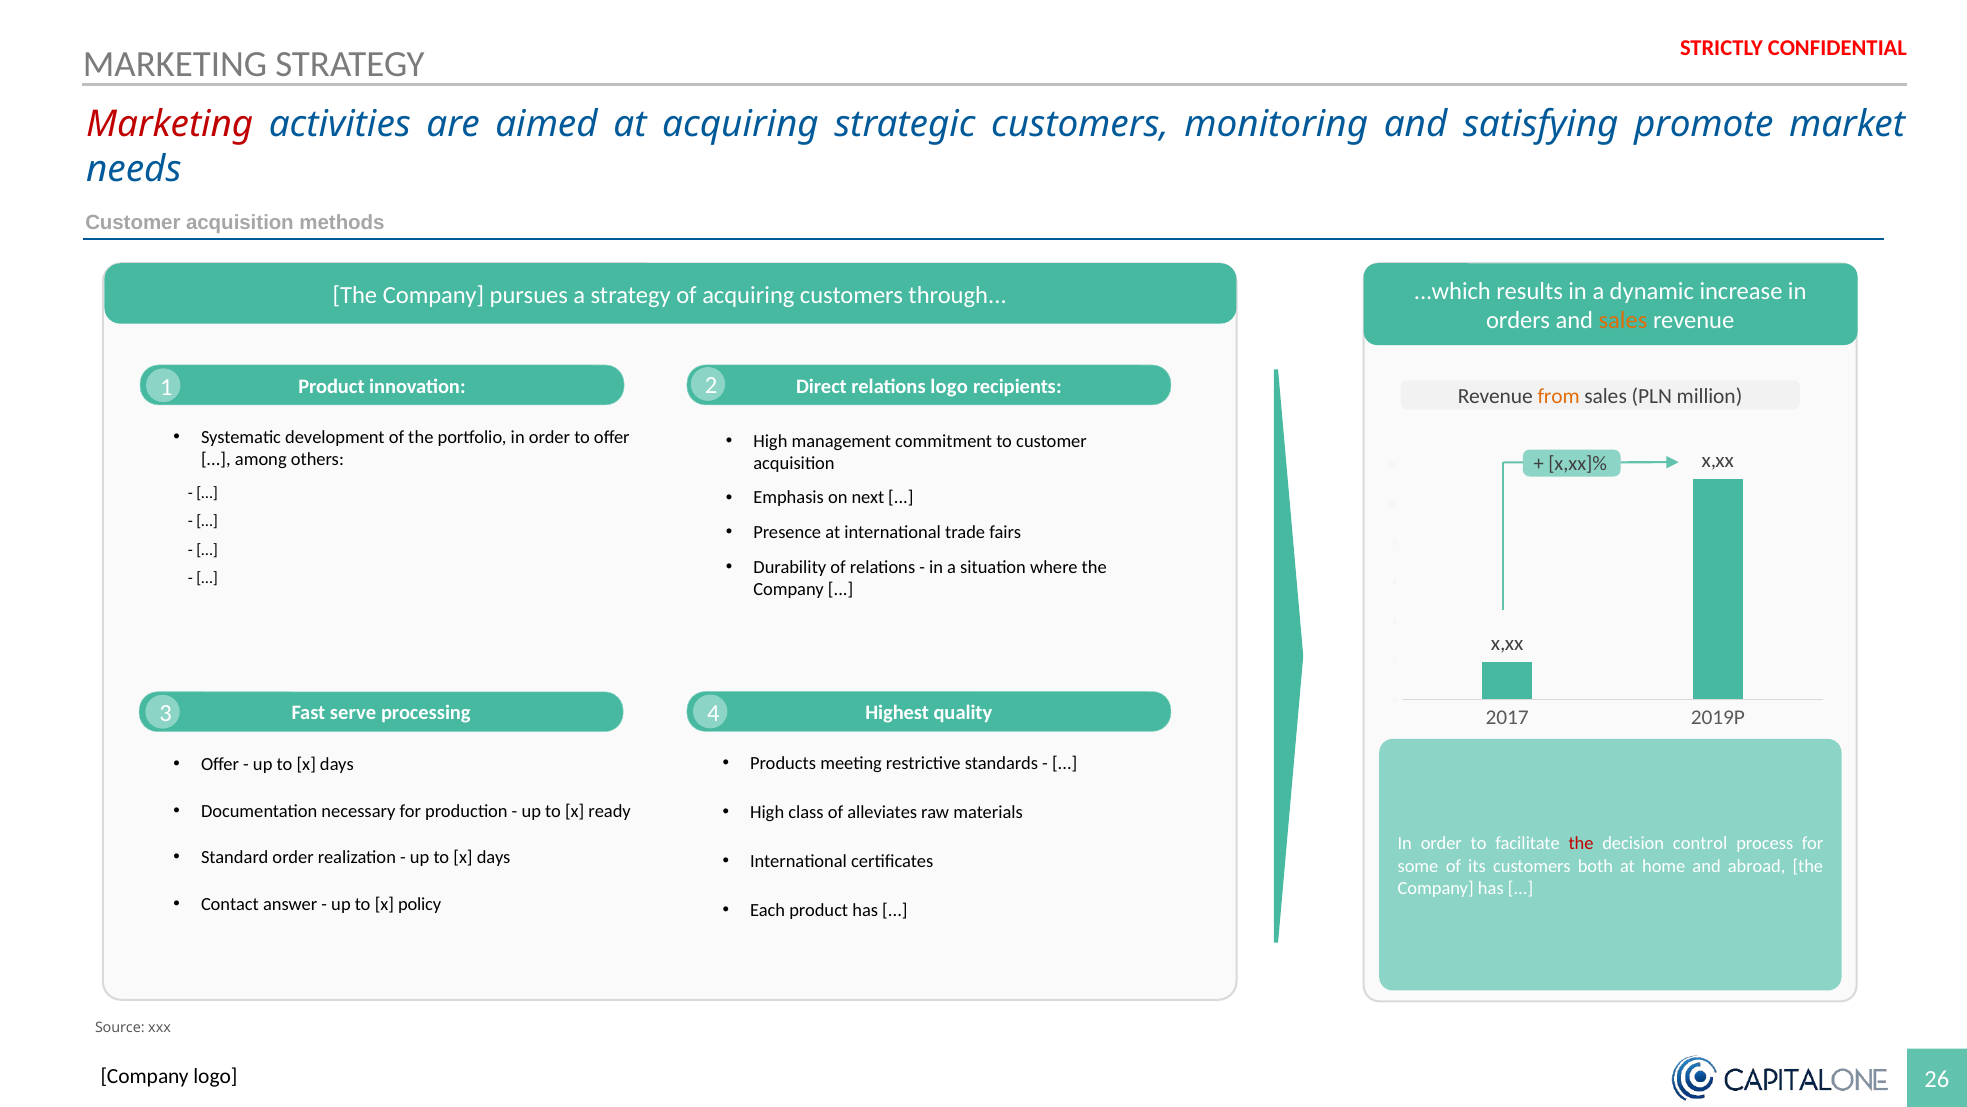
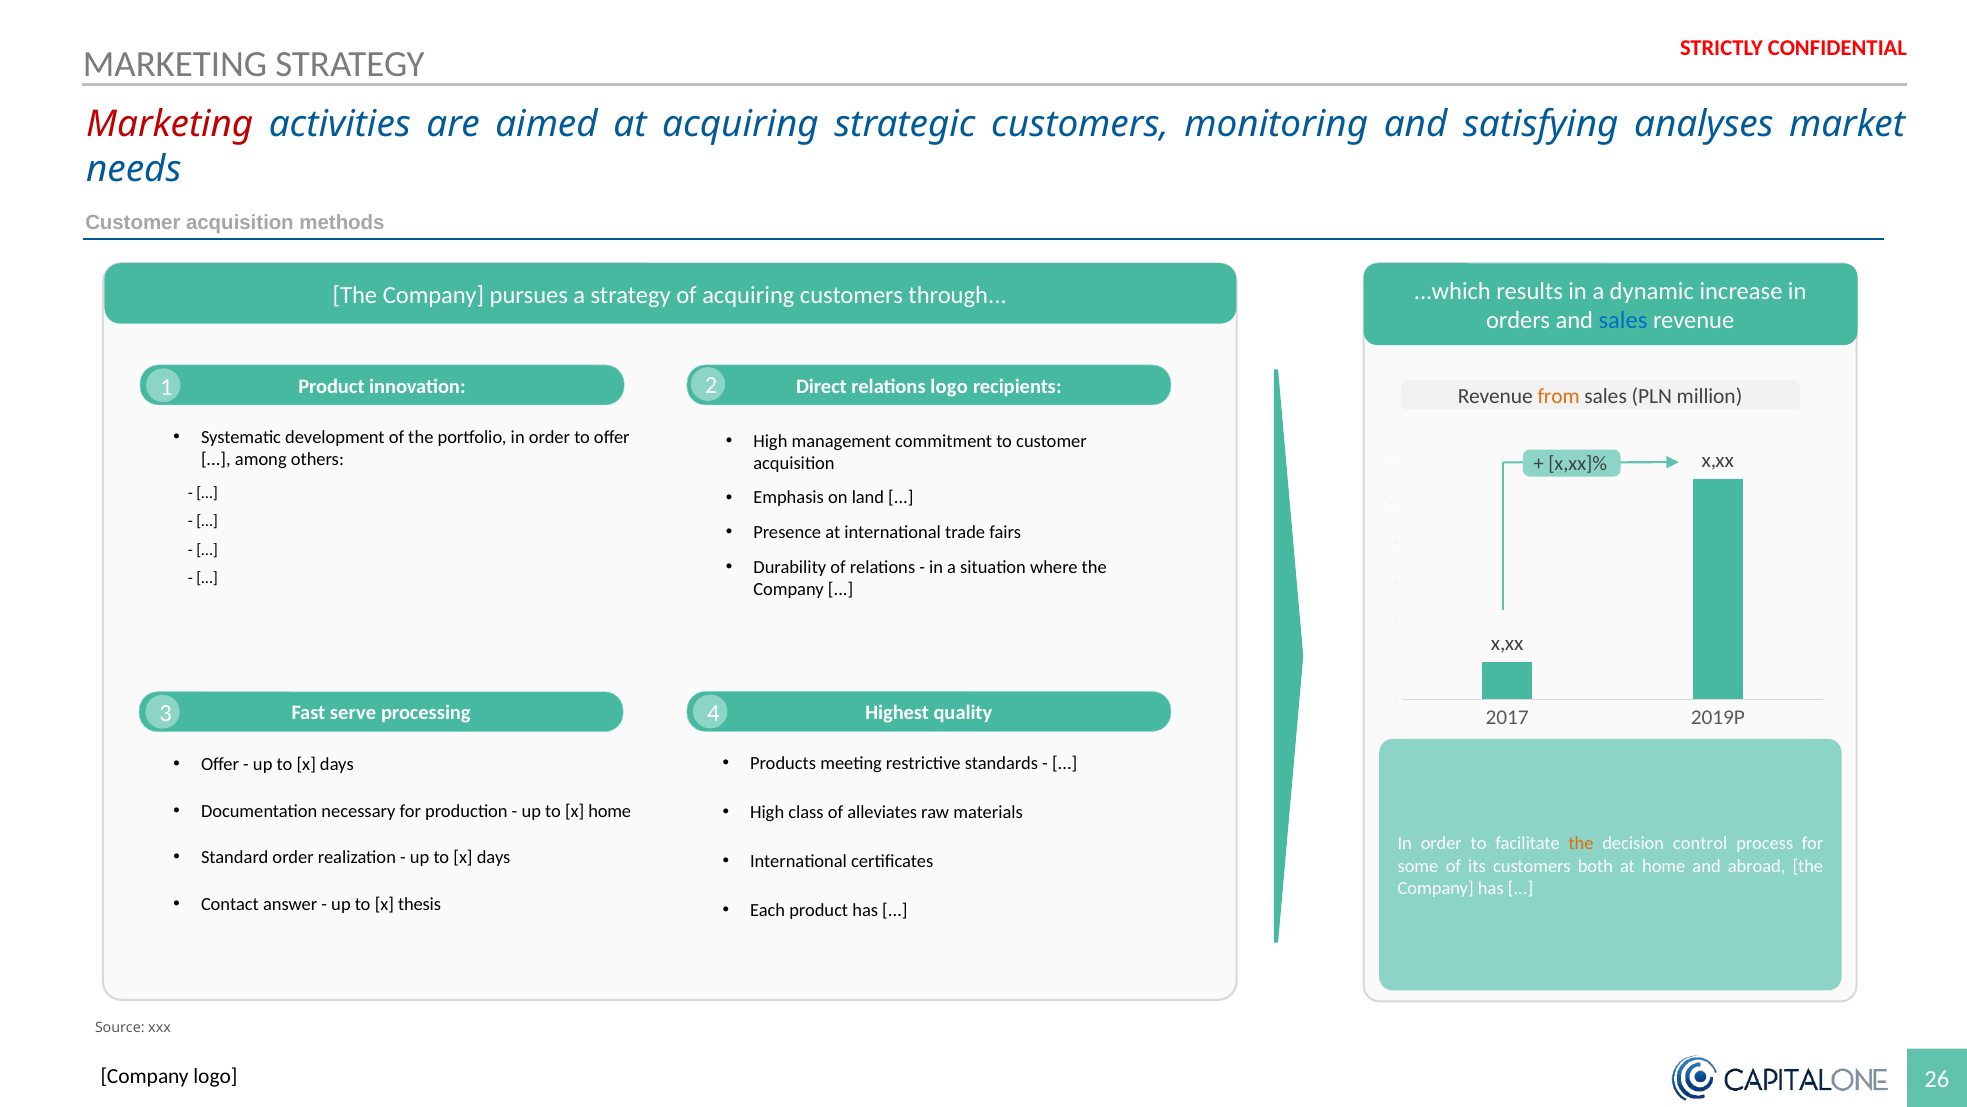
promote: promote -> analyses
sales at (1623, 320) colour: orange -> blue
next: next -> land
x ready: ready -> home
the at (1581, 843) colour: red -> orange
policy: policy -> thesis
